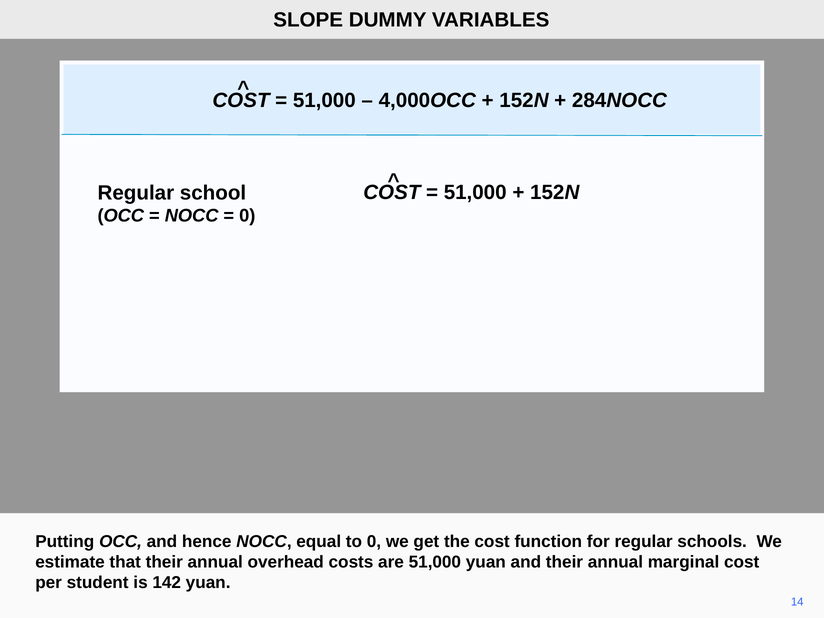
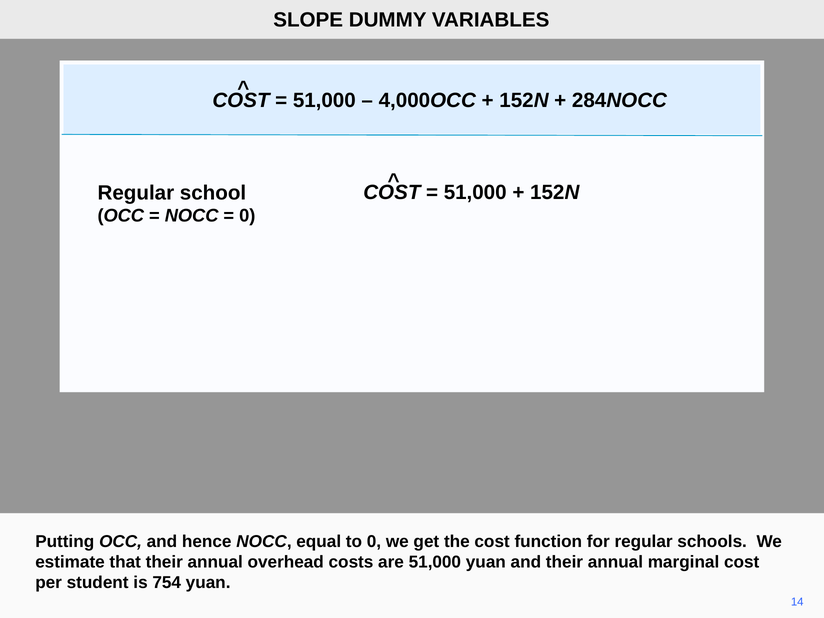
142: 142 -> 754
